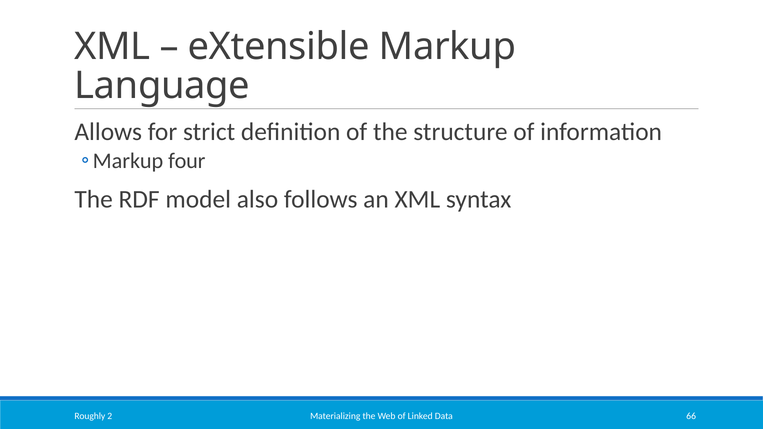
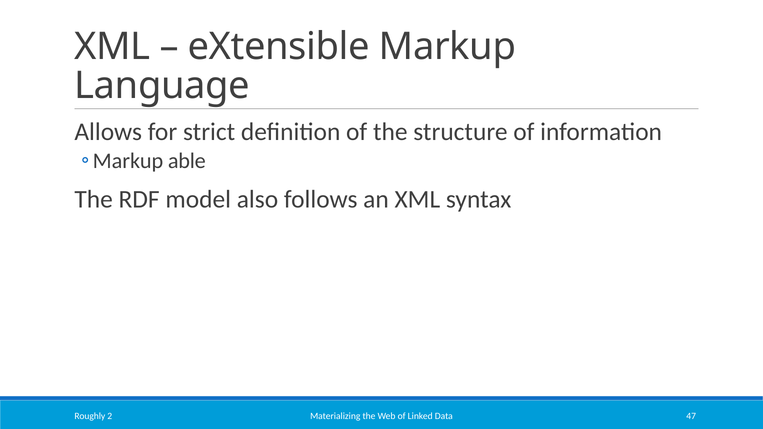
four: four -> able
66: 66 -> 47
